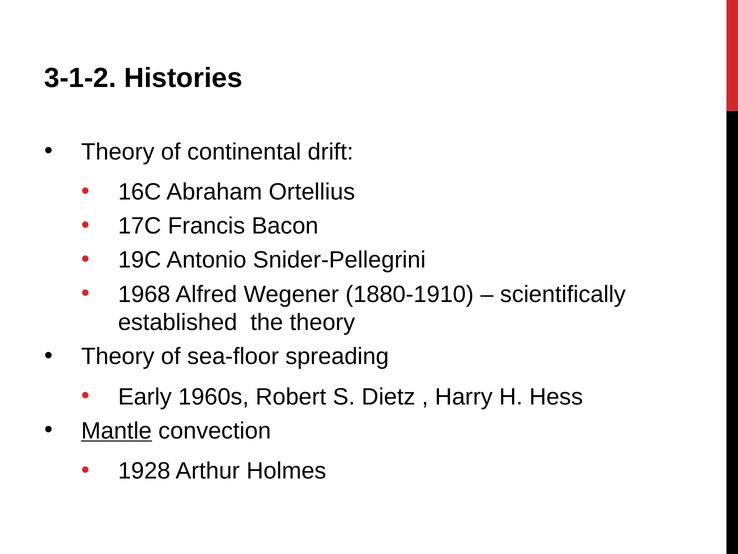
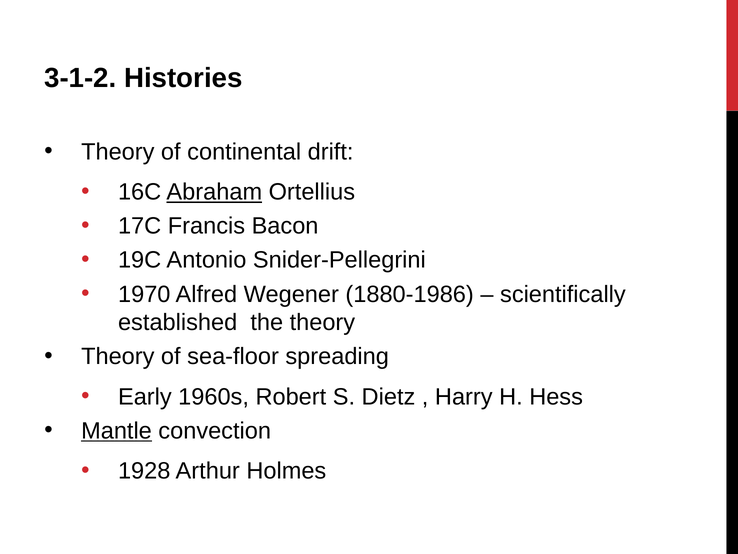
Abraham underline: none -> present
1968: 1968 -> 1970
1880-1910: 1880-1910 -> 1880-1986
